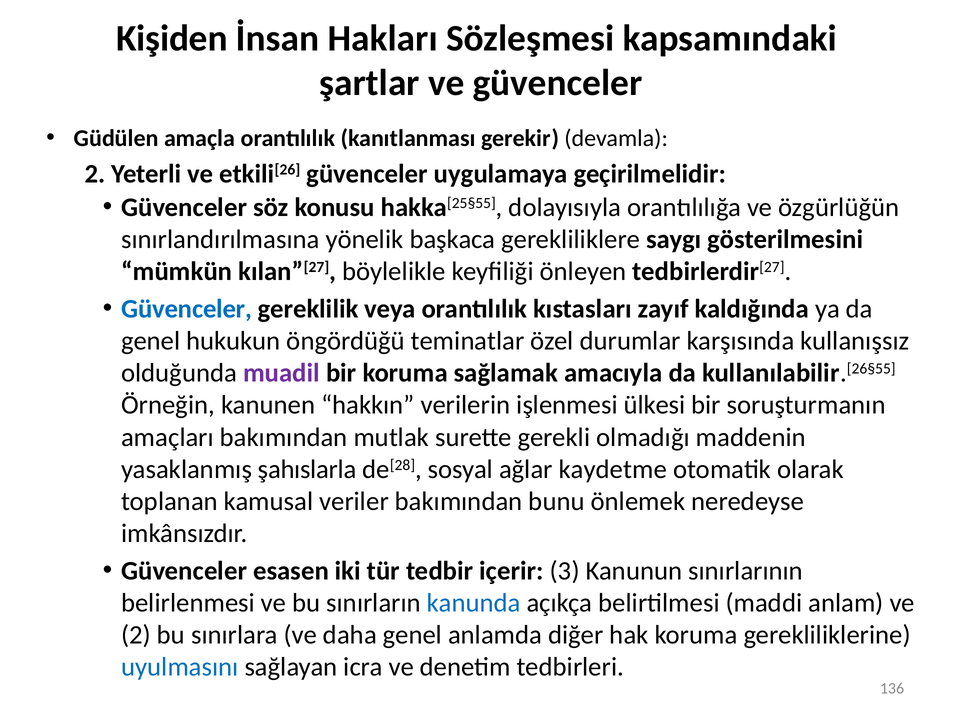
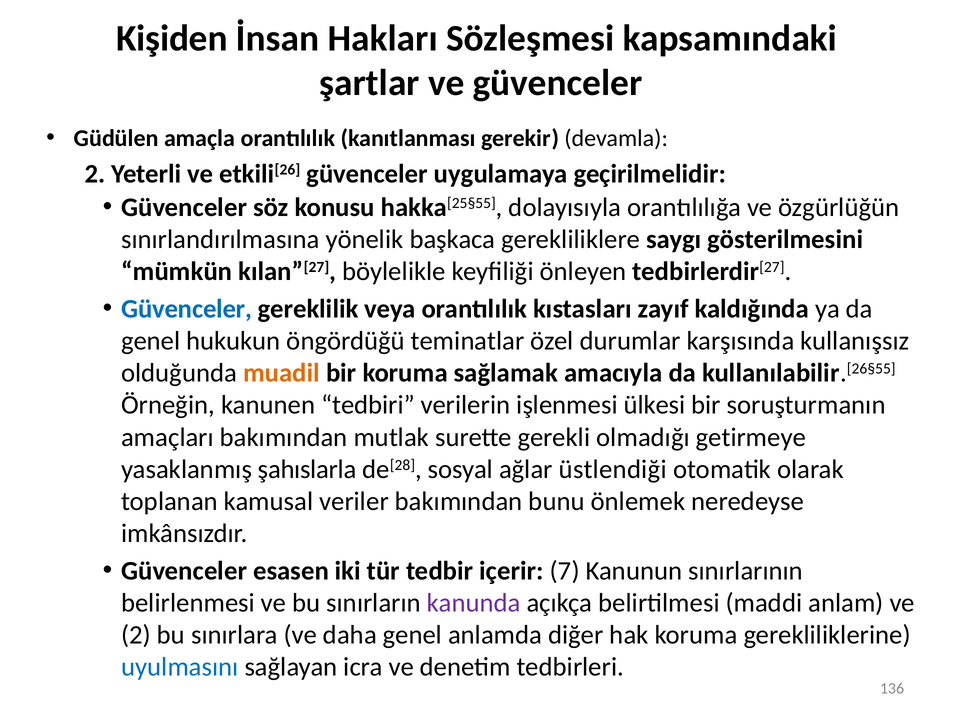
muadil colour: purple -> orange
hakkın: hakkın -> tedbiri
maddenin: maddenin -> getirmeye
kaydetme: kaydetme -> üstlendiği
3: 3 -> 7
kanunda colour: blue -> purple
